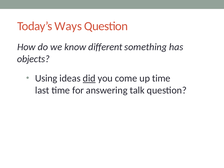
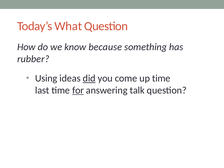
Ways: Ways -> What
different: different -> because
objects: objects -> rubber
for underline: none -> present
